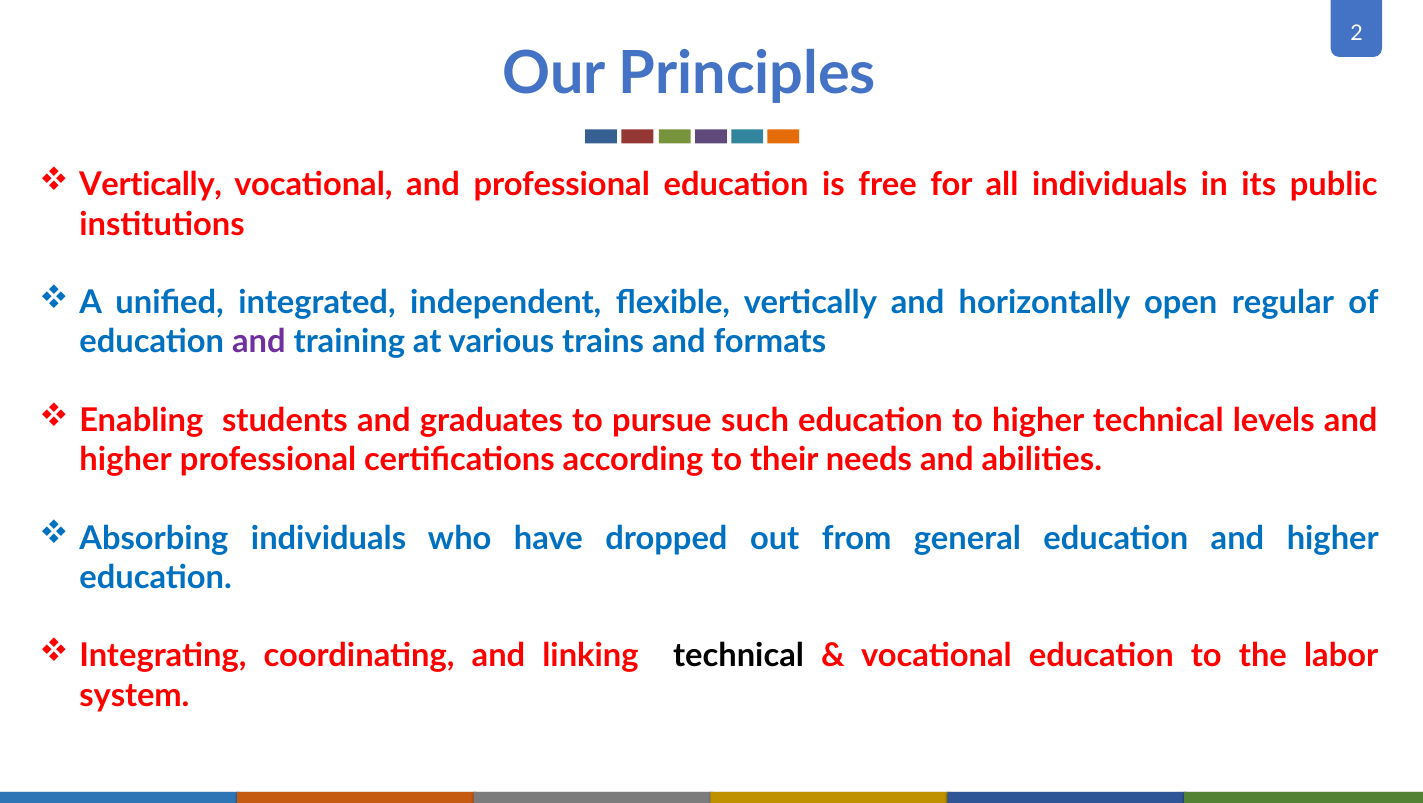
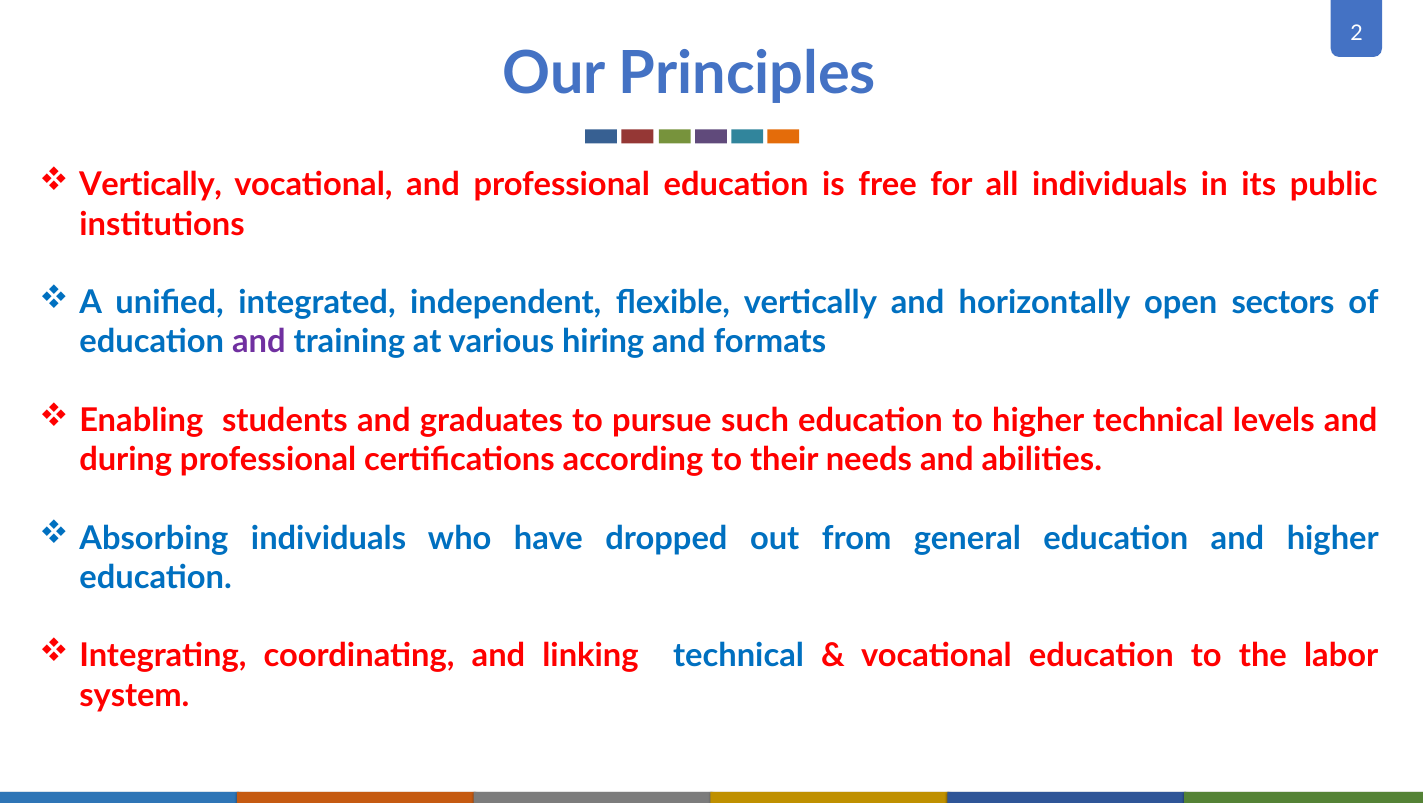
regular: regular -> sectors
trains: trains -> hiring
higher at (126, 460): higher -> during
technical at (738, 656) colour: black -> blue
